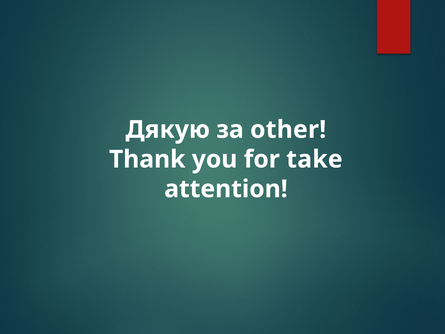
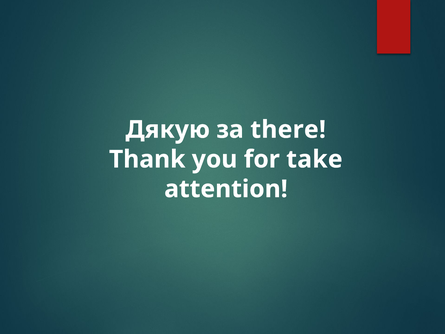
other: other -> there
